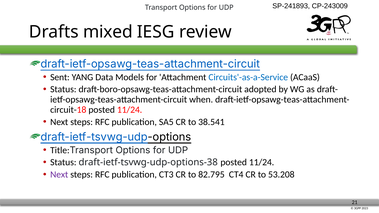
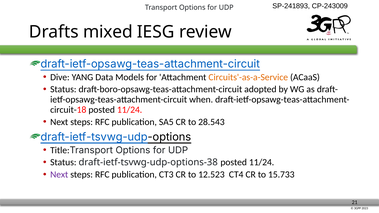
Sent: Sent -> Dive
Circuits'-as-a-Service colour: blue -> orange
38.541: 38.541 -> 28.543
82.795: 82.795 -> 12.523
53.208: 53.208 -> 15.733
